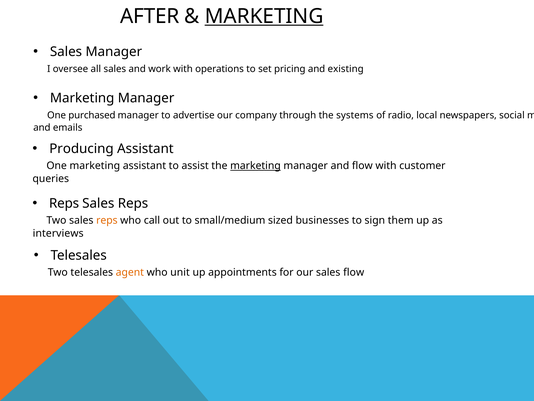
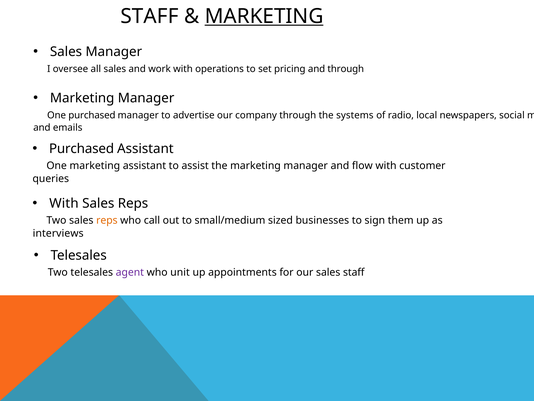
AFTER at (150, 16): AFTER -> STAFF
and existing: existing -> through
Producing at (81, 149): Producing -> Purchased
marketing at (255, 166) underline: present -> none
Reps at (64, 203): Reps -> With
agent colour: orange -> purple
sales flow: flow -> staff
